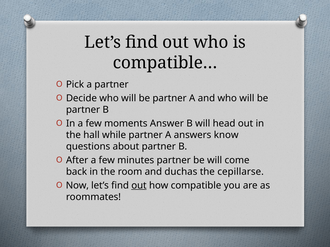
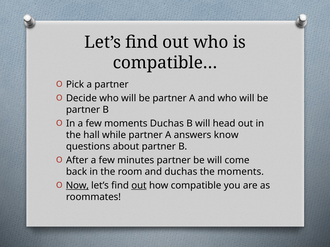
moments Answer: Answer -> Duchas
the cepillarse: cepillarse -> moments
Now underline: none -> present
